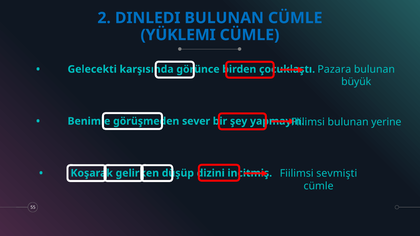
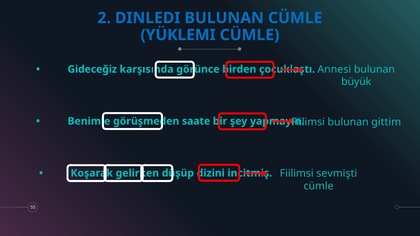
Pazara: Pazara -> Annesi
Gelecekti: Gelecekti -> Gideceğiz
yerine: yerine -> gittim
sever: sever -> saate
